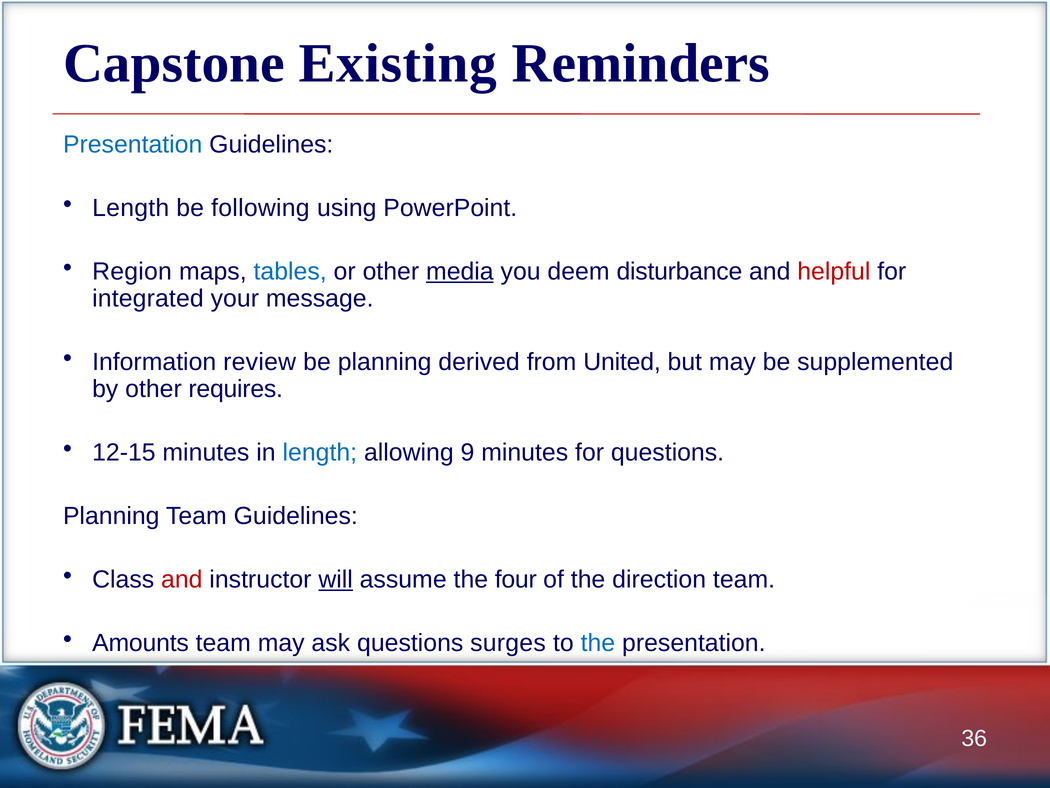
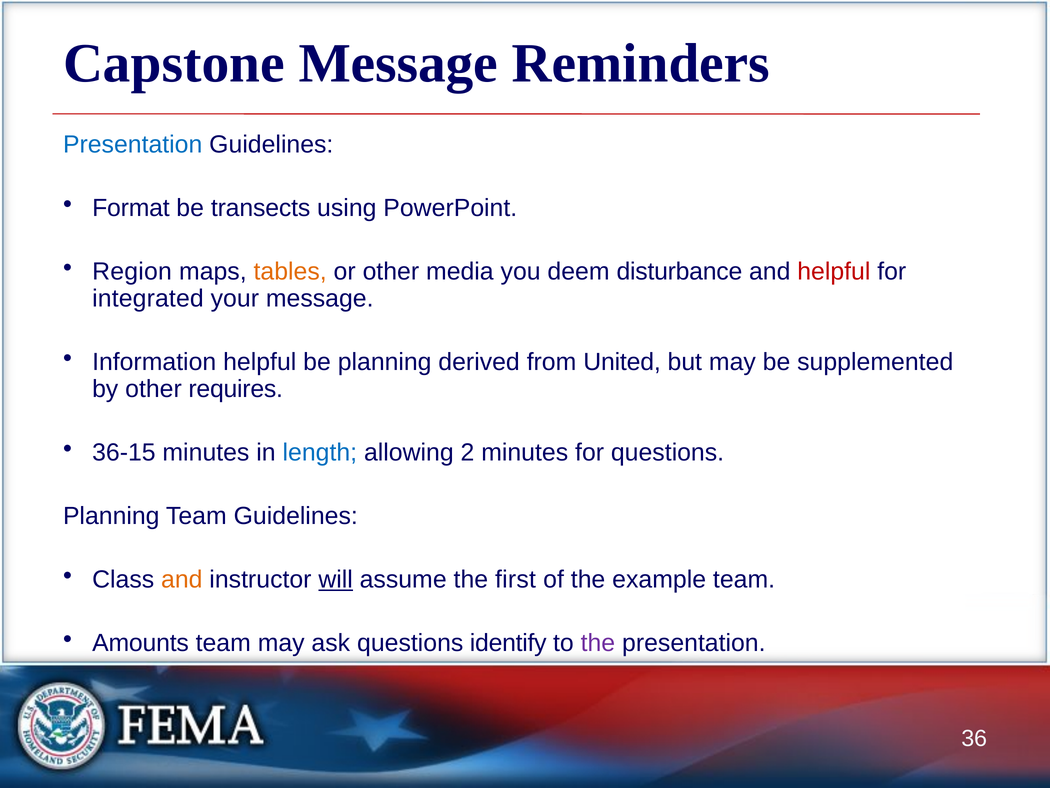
Capstone Existing: Existing -> Message
Length at (131, 208): Length -> Format
following: following -> transects
tables colour: blue -> orange
media underline: present -> none
Information review: review -> helpful
12-15: 12-15 -> 36-15
9: 9 -> 2
and at (182, 579) colour: red -> orange
four: four -> first
direction: direction -> example
surges: surges -> identify
the at (598, 643) colour: blue -> purple
